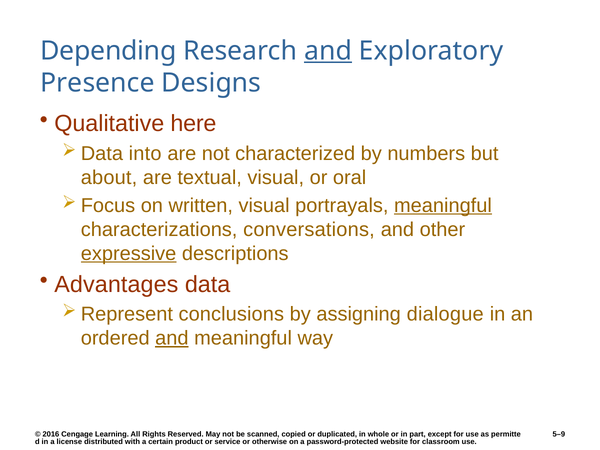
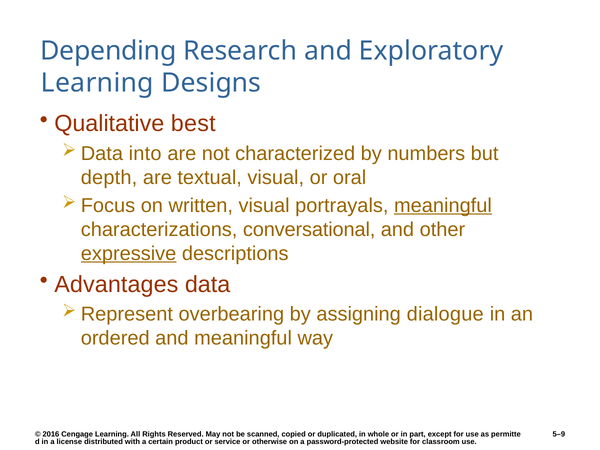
and at (328, 51) underline: present -> none
Presence at (97, 83): Presence -> Learning
here: here -> best
about: about -> depth
conversations: conversations -> conversational
conclusions: conclusions -> overbearing
and at (172, 338) underline: present -> none
